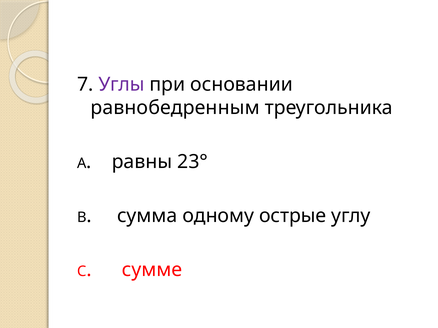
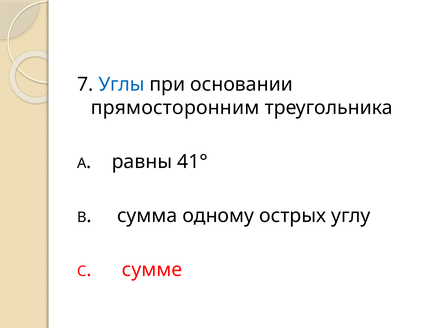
Углы colour: purple -> blue
равнобедренным: равнобедренным -> прямосторонним
23°: 23° -> 41°
острые: острые -> острых
